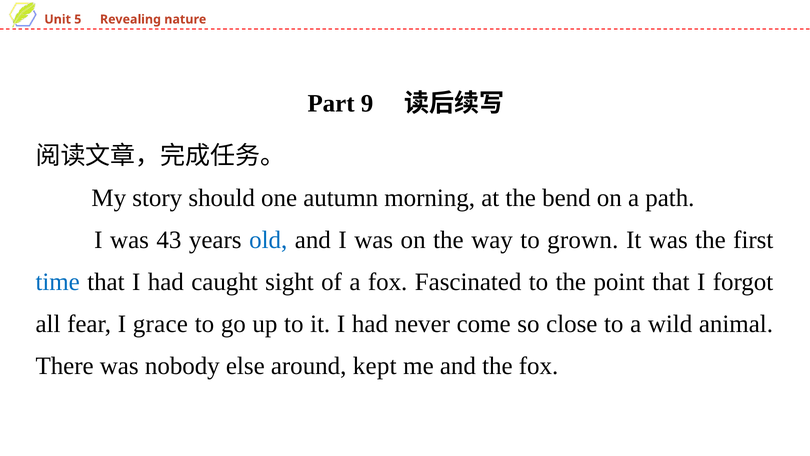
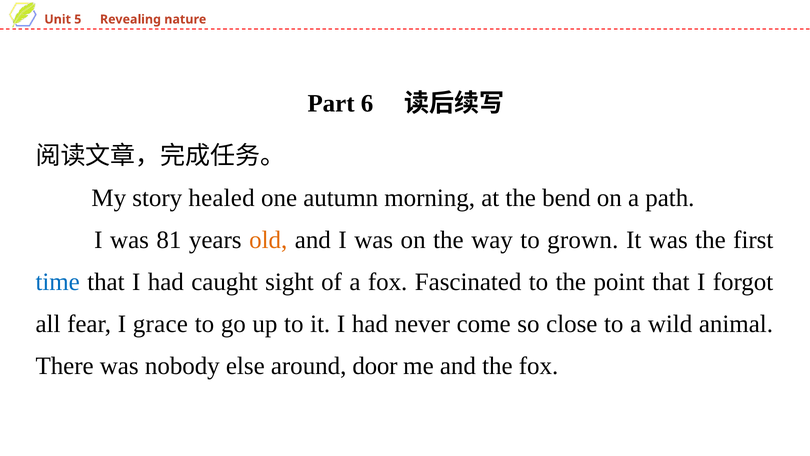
9: 9 -> 6
should: should -> healed
43: 43 -> 81
old colour: blue -> orange
kept: kept -> door
